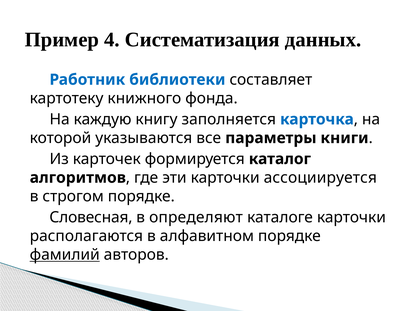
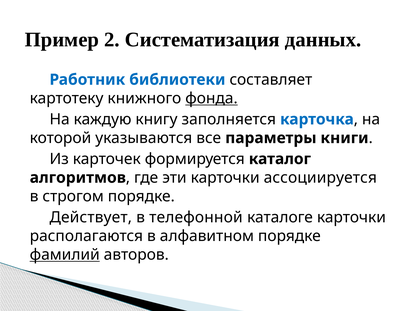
4: 4 -> 2
фонда underline: none -> present
Словесная: Словесная -> Действует
определяют: определяют -> телефонной
